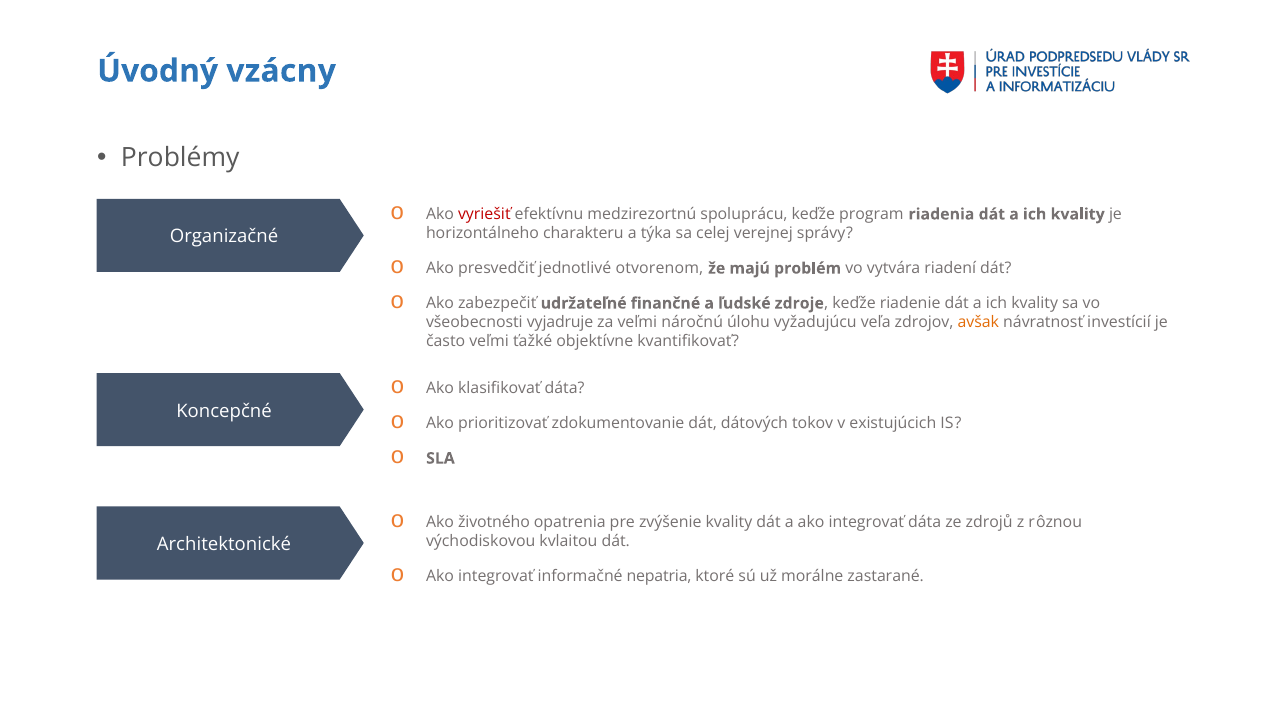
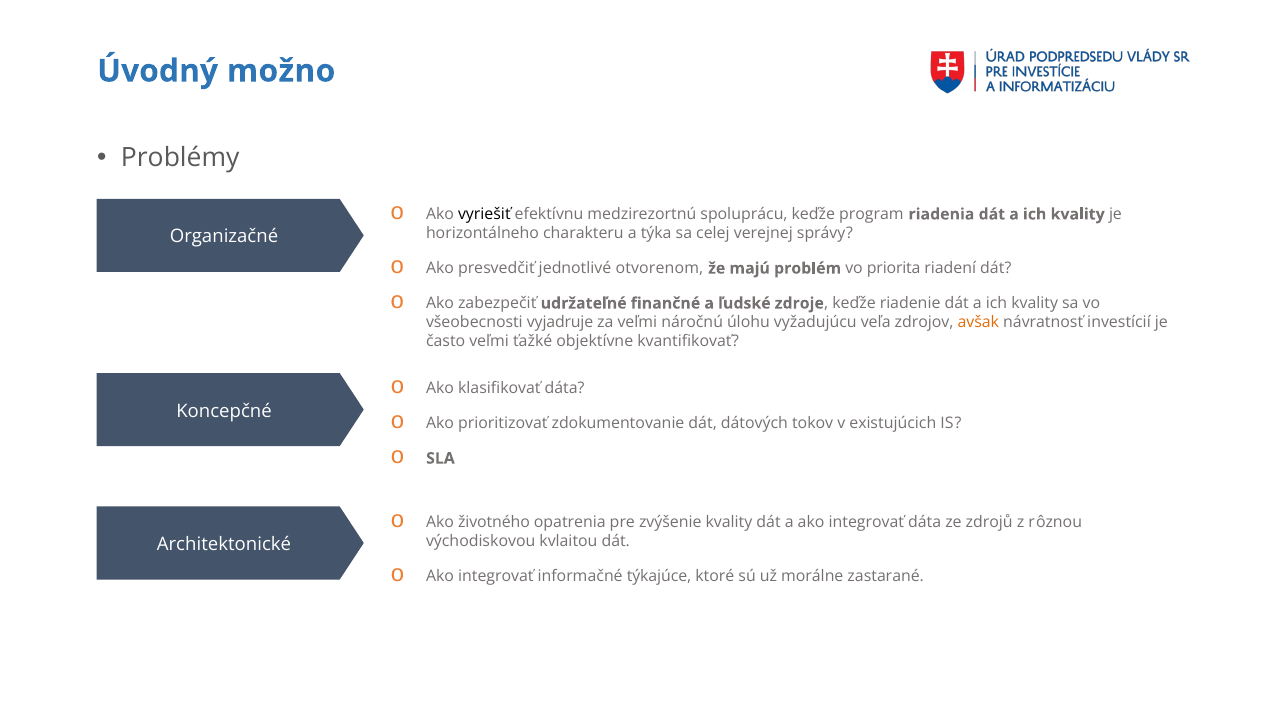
vzácny: vzácny -> možno
vyriešiť colour: red -> black
vytvára: vytvára -> priorita
nepatria: nepatria -> týkajúce
